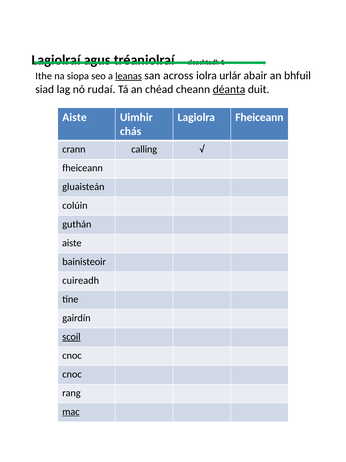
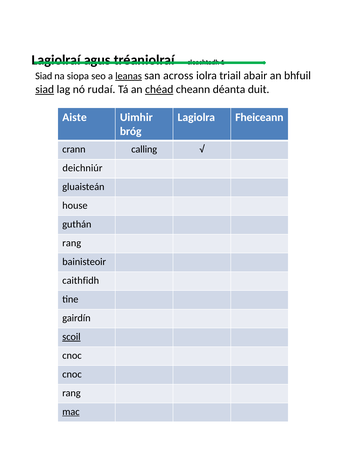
Ithe at (44, 76): Ithe -> Siad
urlár: urlár -> triail
siad at (45, 89) underline: none -> present
chéad underline: none -> present
déanta underline: present -> none
chás: chás -> bróg
fheiceann at (83, 168): fheiceann -> deichniúr
colúin: colúin -> house
aiste at (72, 243): aiste -> rang
cuireadh: cuireadh -> caithfidh
